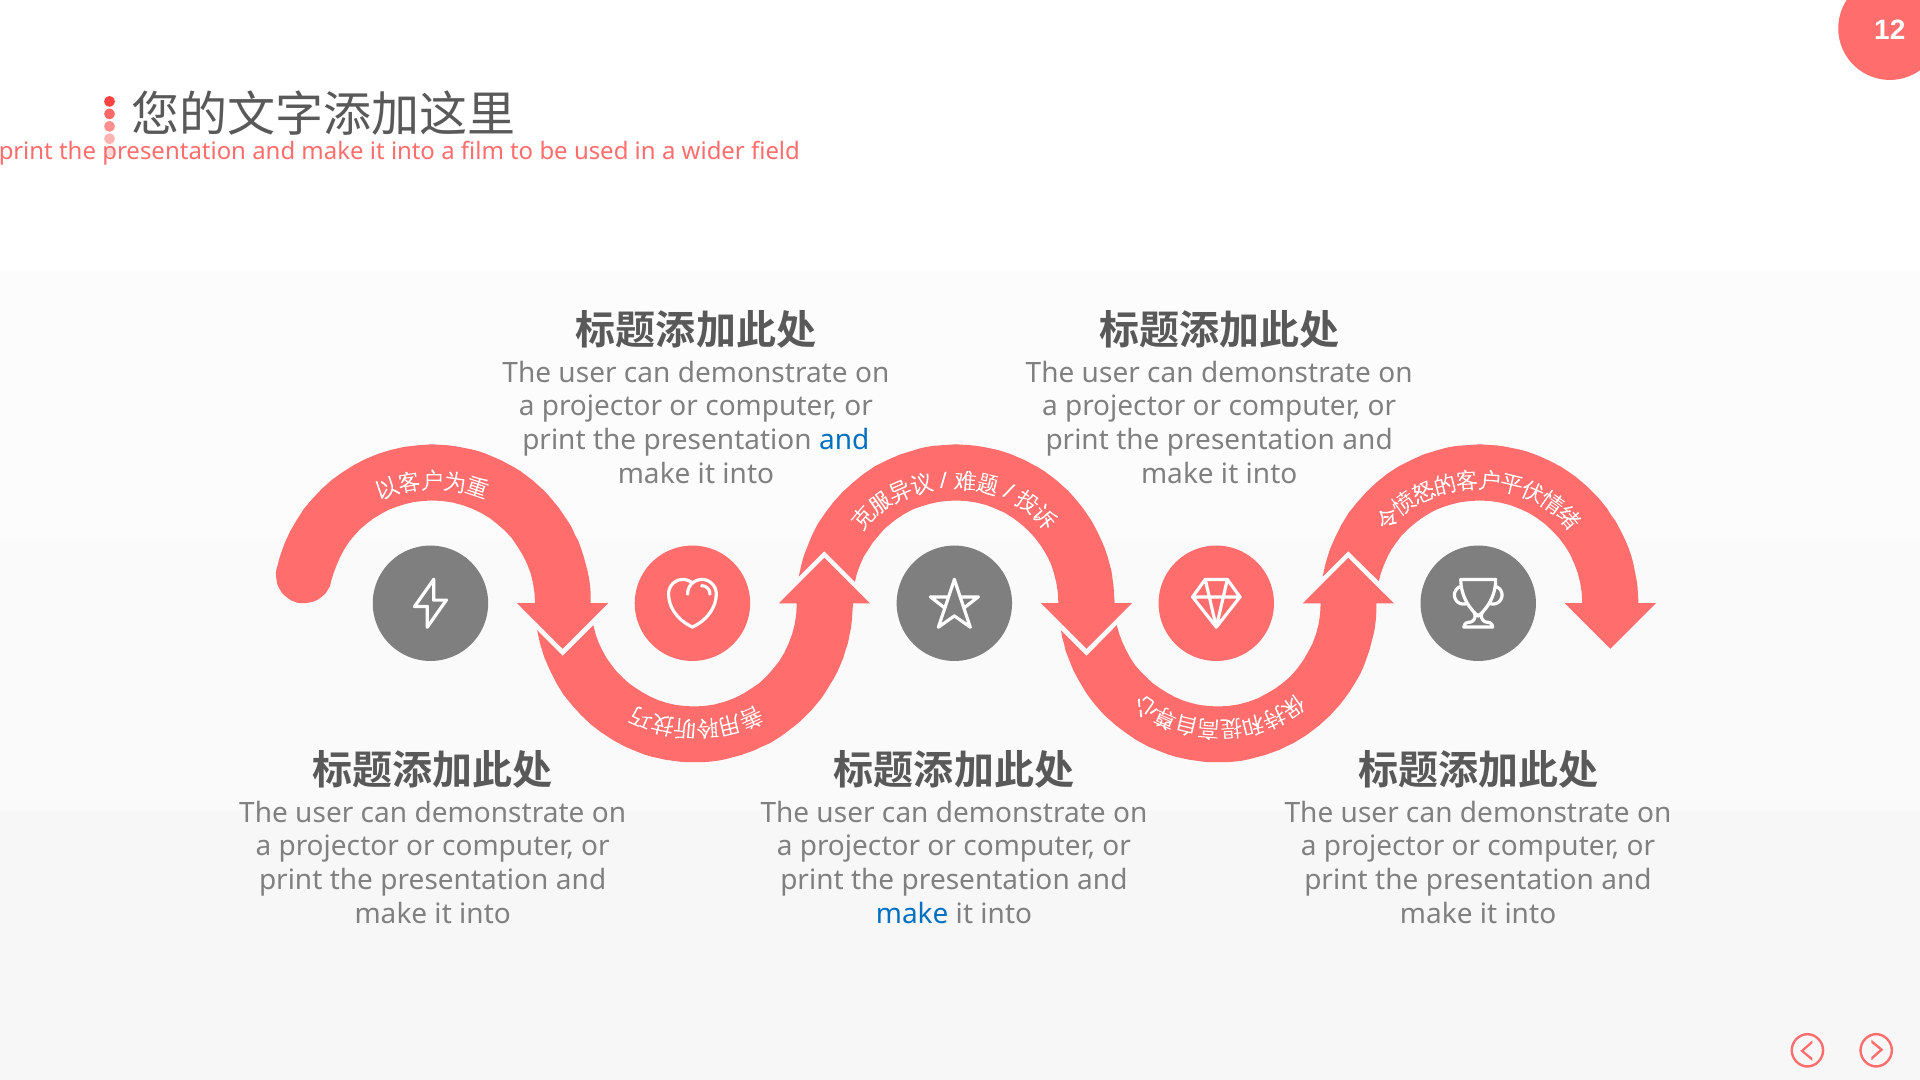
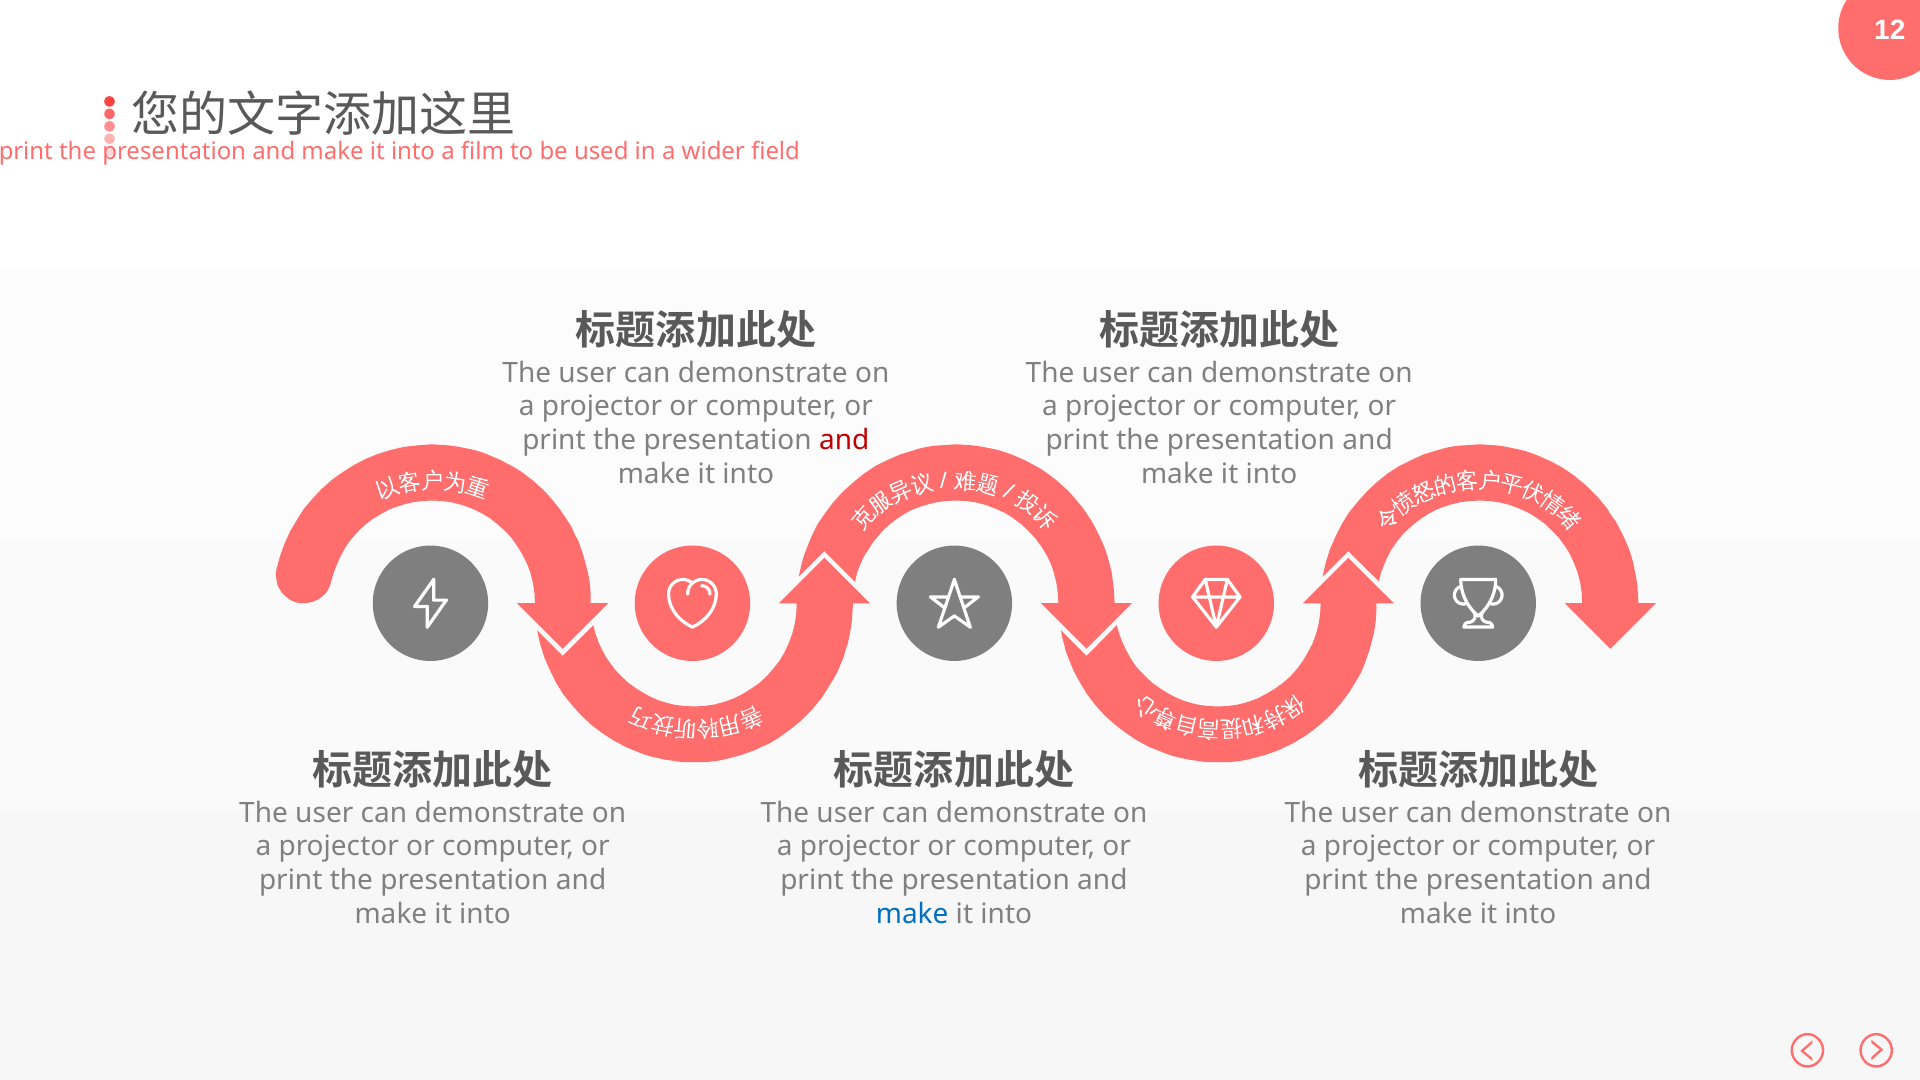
and at (844, 440) colour: blue -> red
